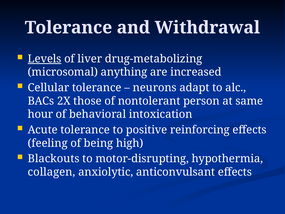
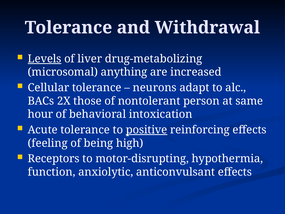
positive underline: none -> present
Blackouts: Blackouts -> Receptors
collagen: collagen -> function
